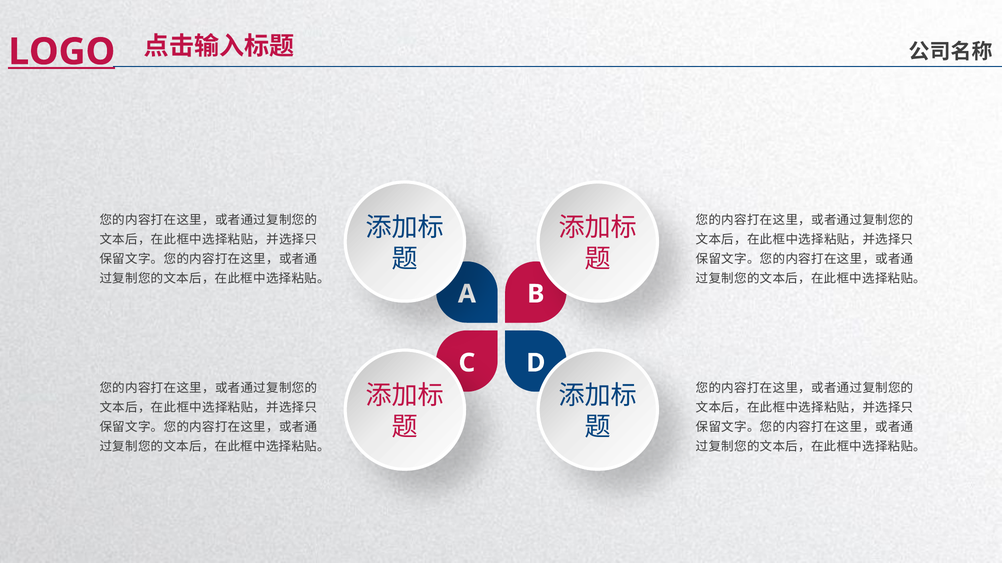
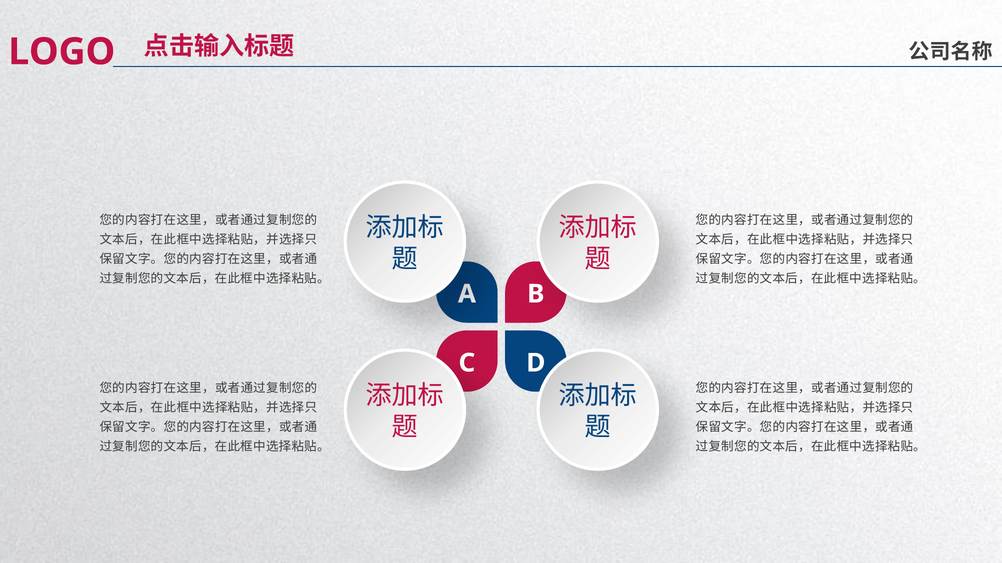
LOGO underline: present -> none
